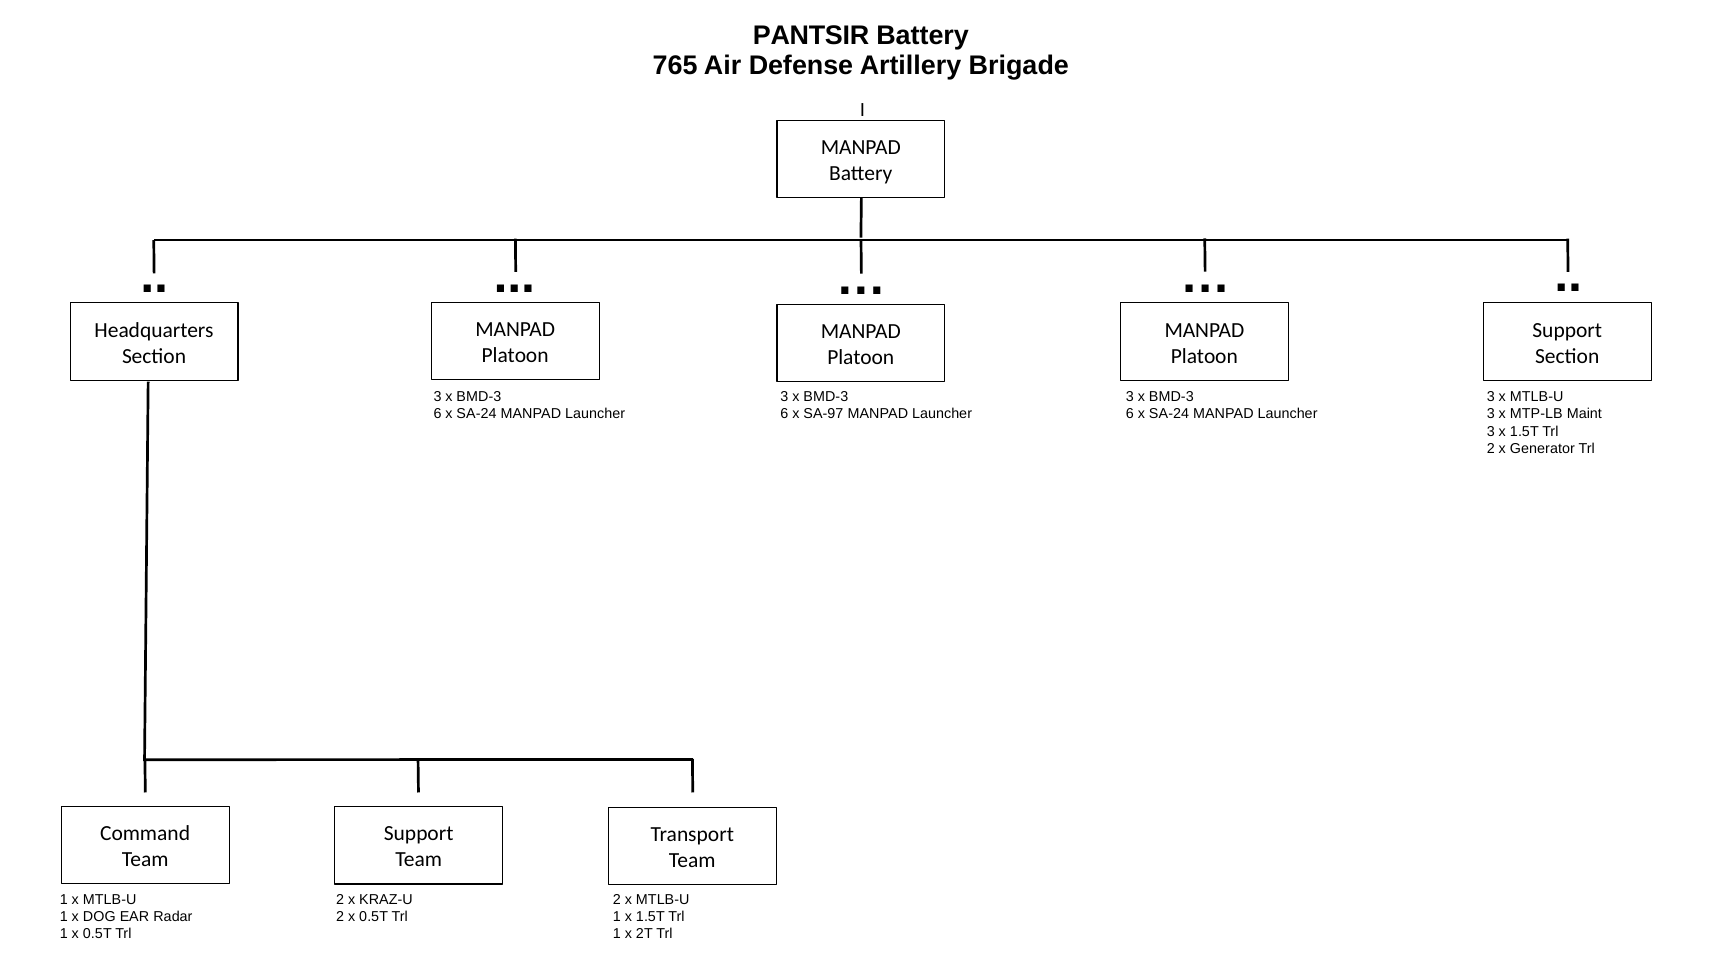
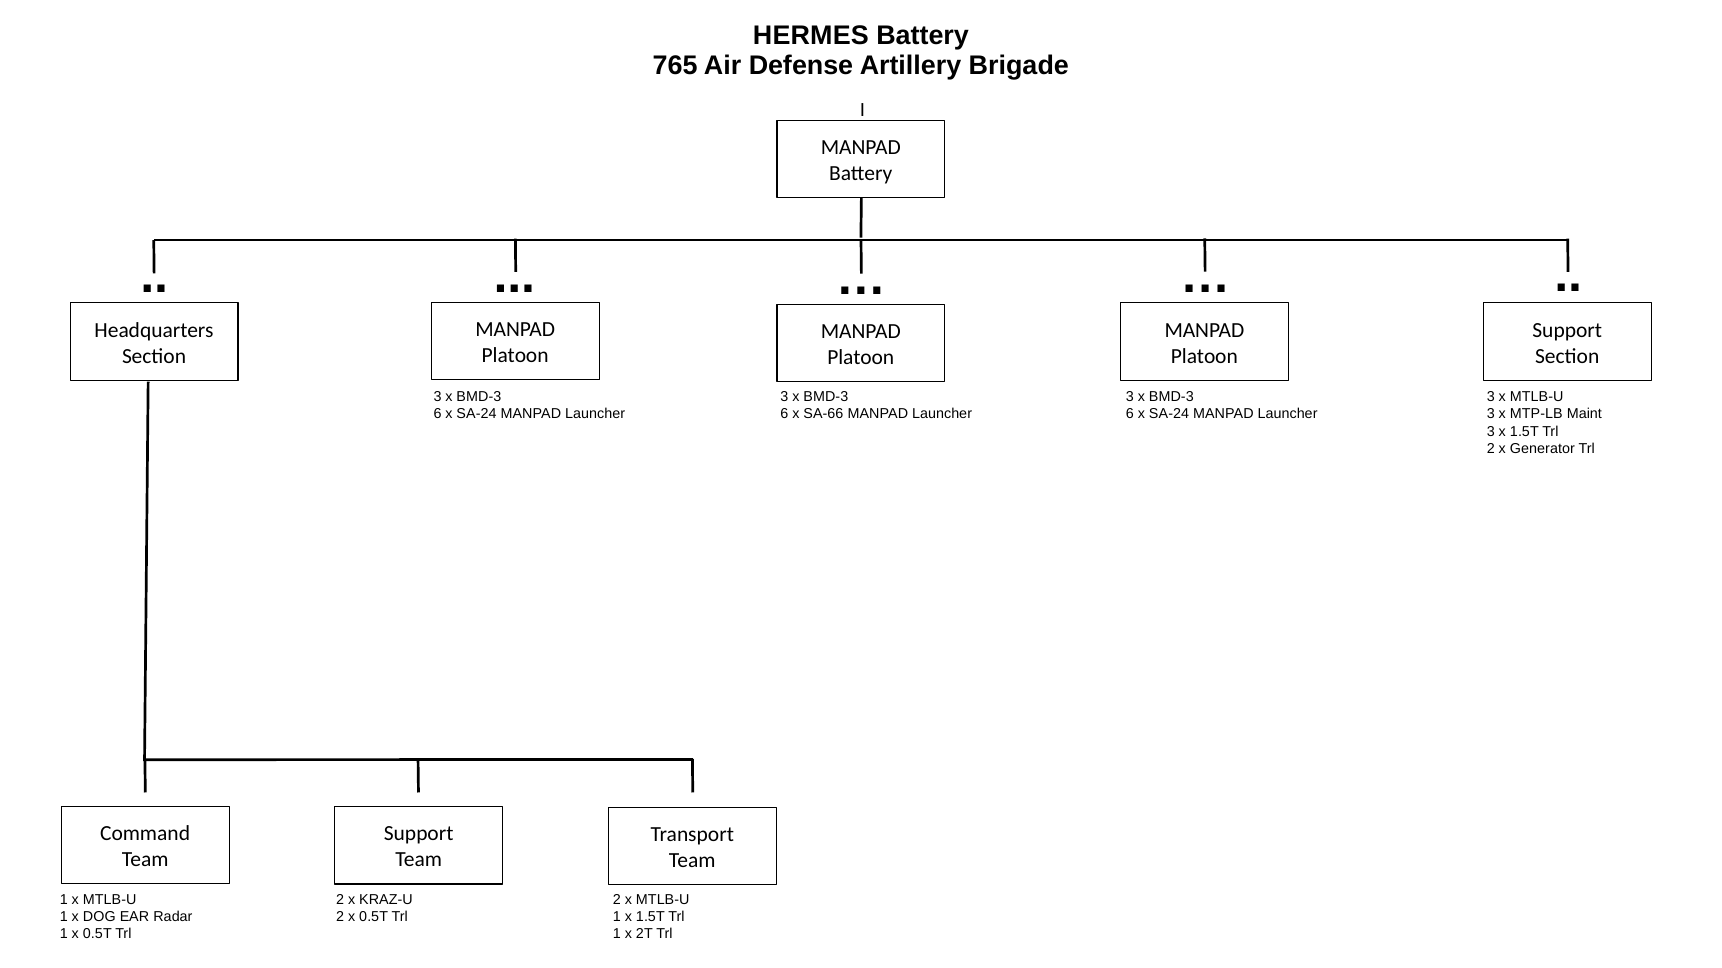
PANTSIR: PANTSIR -> HERMES
SA-97: SA-97 -> SA-66
